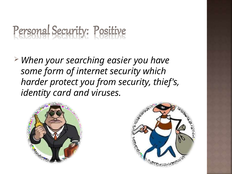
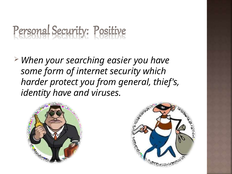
from security: security -> general
identity card: card -> have
